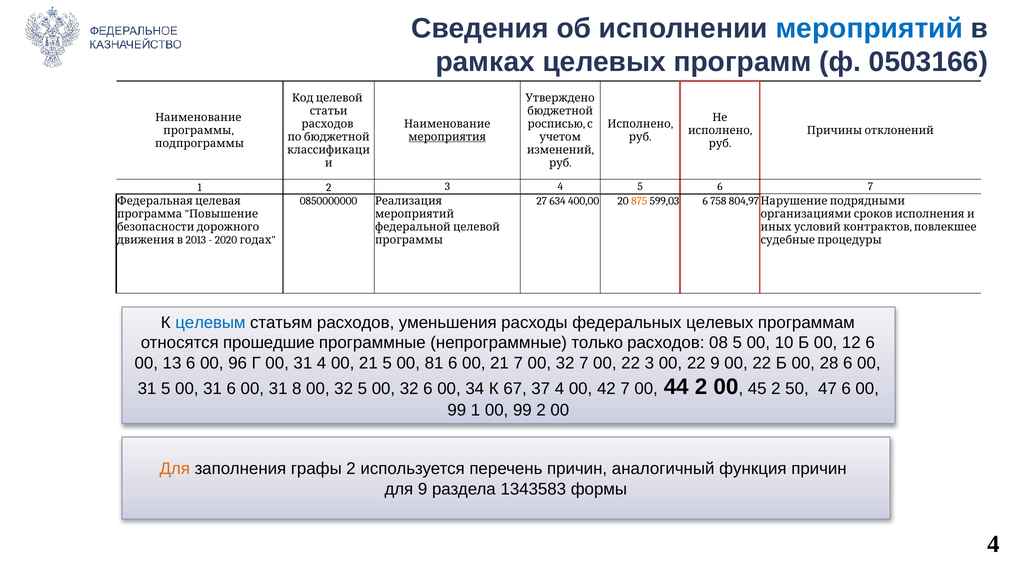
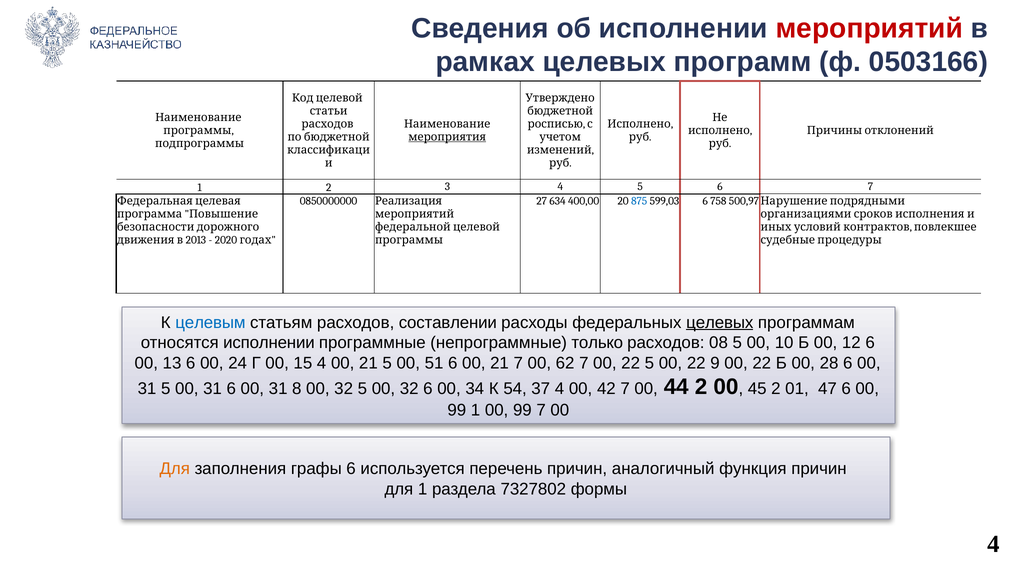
мероприятий at (869, 28) colour: blue -> red
875 colour: orange -> blue
804,97: 804,97 -> 500,97
уменьшения: уменьшения -> составлении
целевых at (720, 322) underline: none -> present
относятся прошедшие: прошедшие -> исполнении
96: 96 -> 24
Г 00 31: 31 -> 15
81: 81 -> 51
7 00 32: 32 -> 62
22 3: 3 -> 5
67: 67 -> 54
50: 50 -> 01
99 2: 2 -> 7
графы 2: 2 -> 6
для 9: 9 -> 1
1343583: 1343583 -> 7327802
